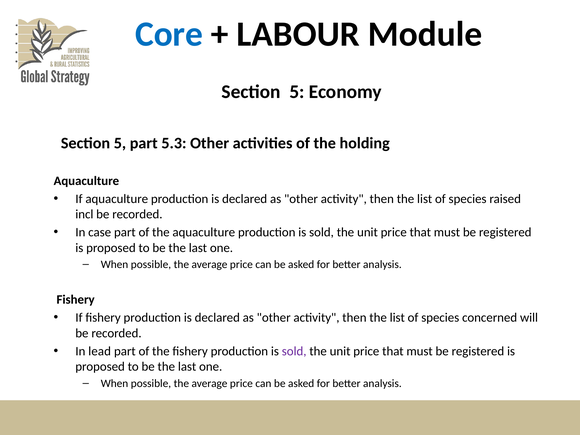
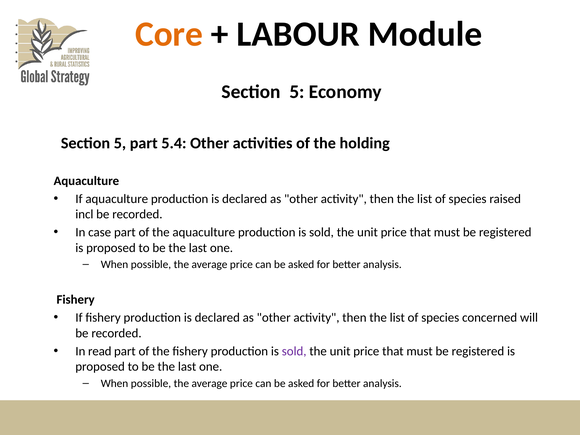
Core colour: blue -> orange
5.3: 5.3 -> 5.4
lead: lead -> read
